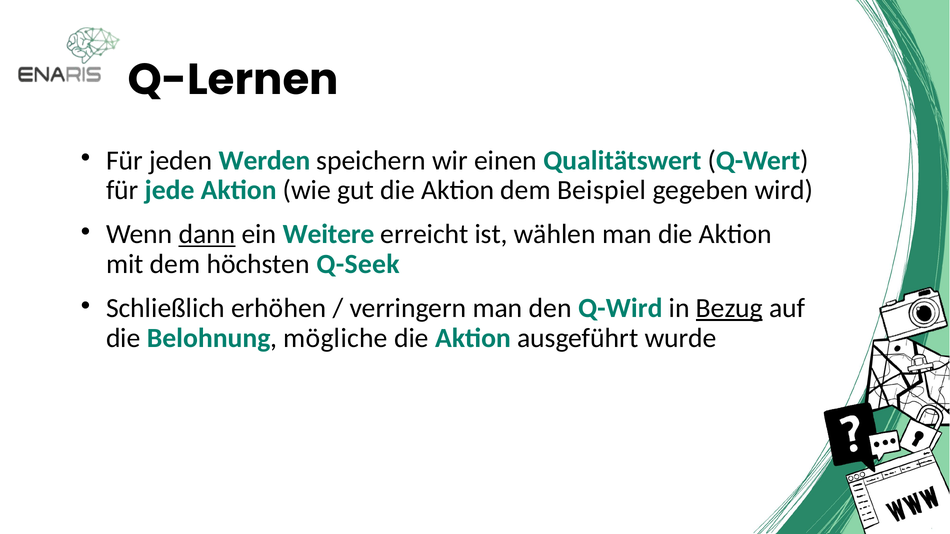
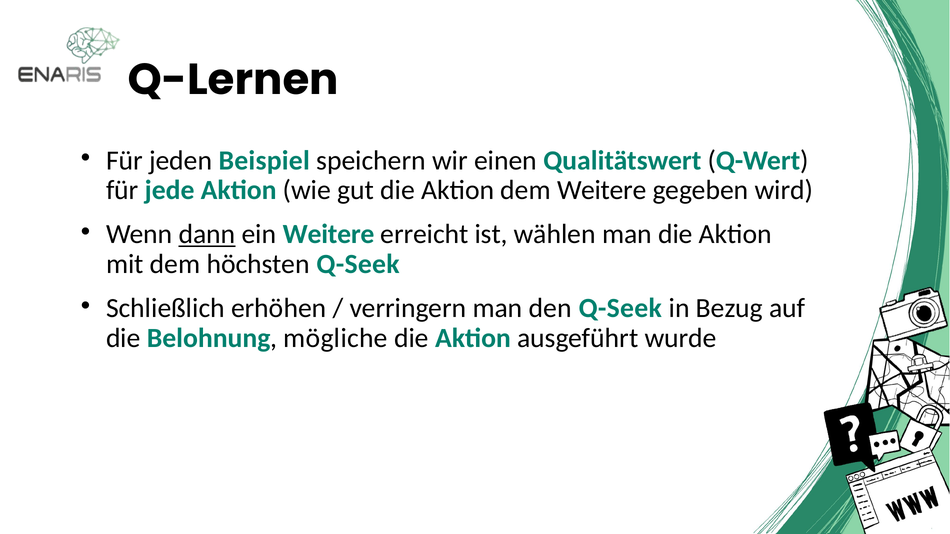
Werden: Werden -> Beispiel
dem Beispiel: Beispiel -> Weitere
den Q-Wird: Q-Wird -> Q-Seek
Bezug underline: present -> none
